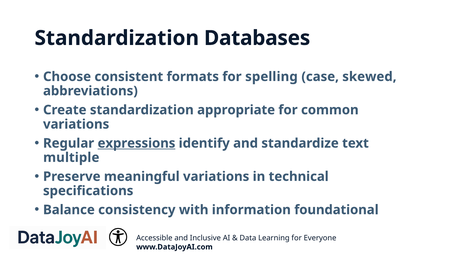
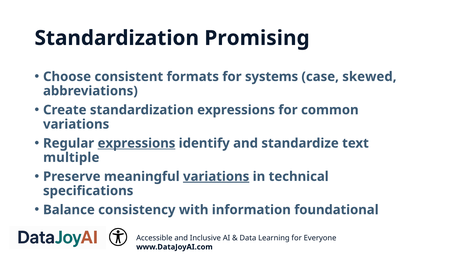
Databases: Databases -> Promising
spelling: spelling -> systems
standardization appropriate: appropriate -> expressions
variations at (216, 176) underline: none -> present
